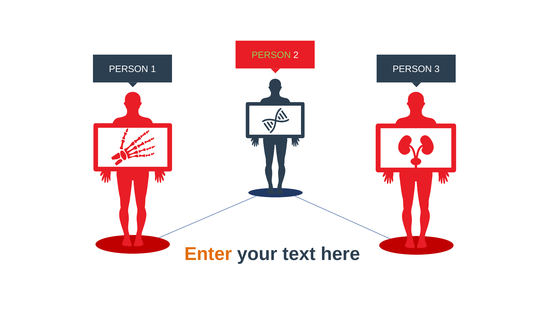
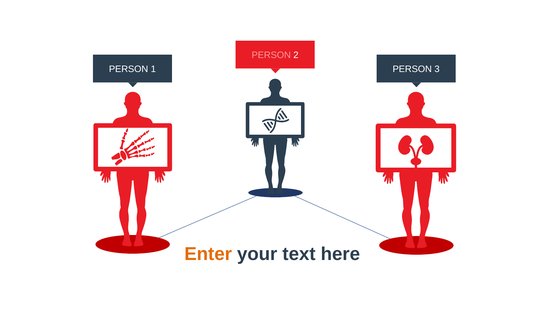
PERSON at (271, 55) colour: light green -> pink
